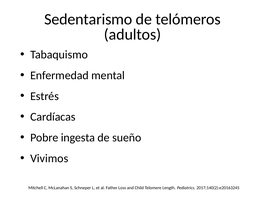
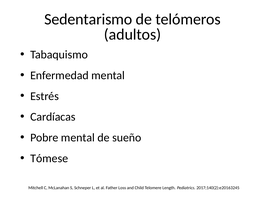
Pobre ingesta: ingesta -> mental
Vivimos: Vivimos -> Tómese
